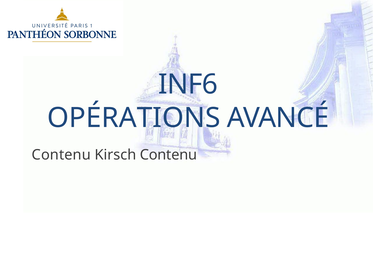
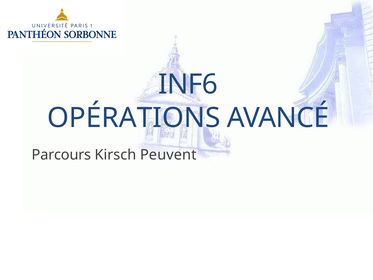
Contenu at (61, 155): Contenu -> Parcours
Kirsch Contenu: Contenu -> Peuvent
